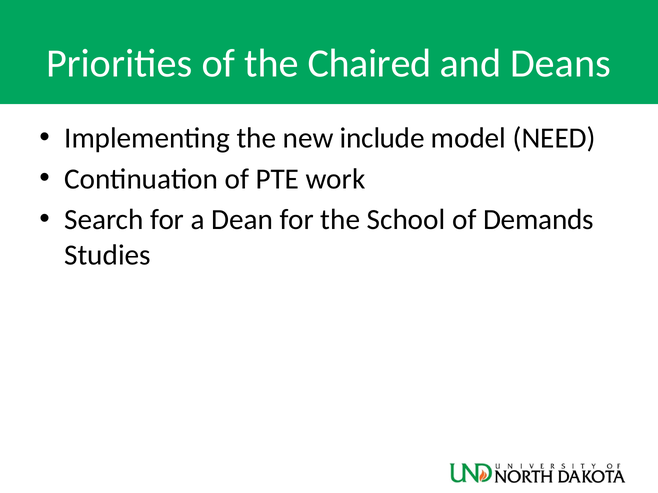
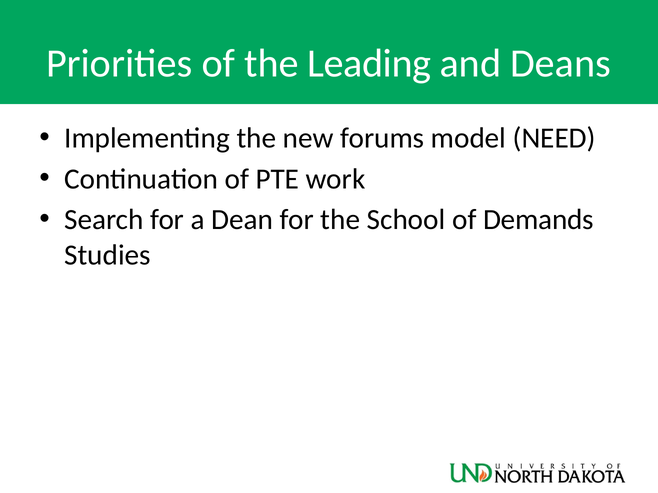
Chaired: Chaired -> Leading
include: include -> forums
